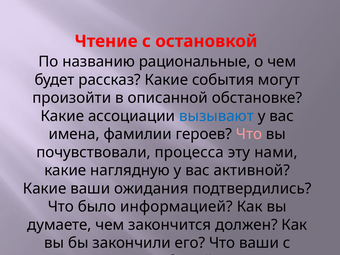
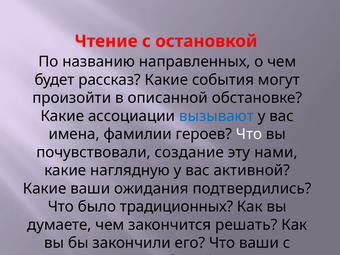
рациональные: рациональные -> направленных
Что at (249, 134) colour: pink -> white
процесса: процесса -> создание
информацией: информацией -> традиционных
должен: должен -> решать
